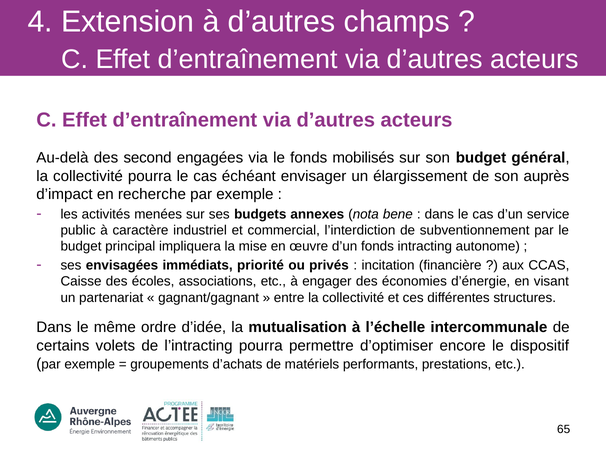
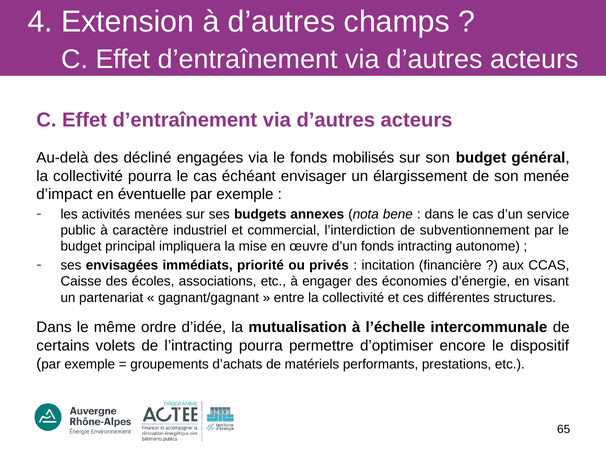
second: second -> décliné
auprès: auprès -> menée
recherche: recherche -> éventuelle
